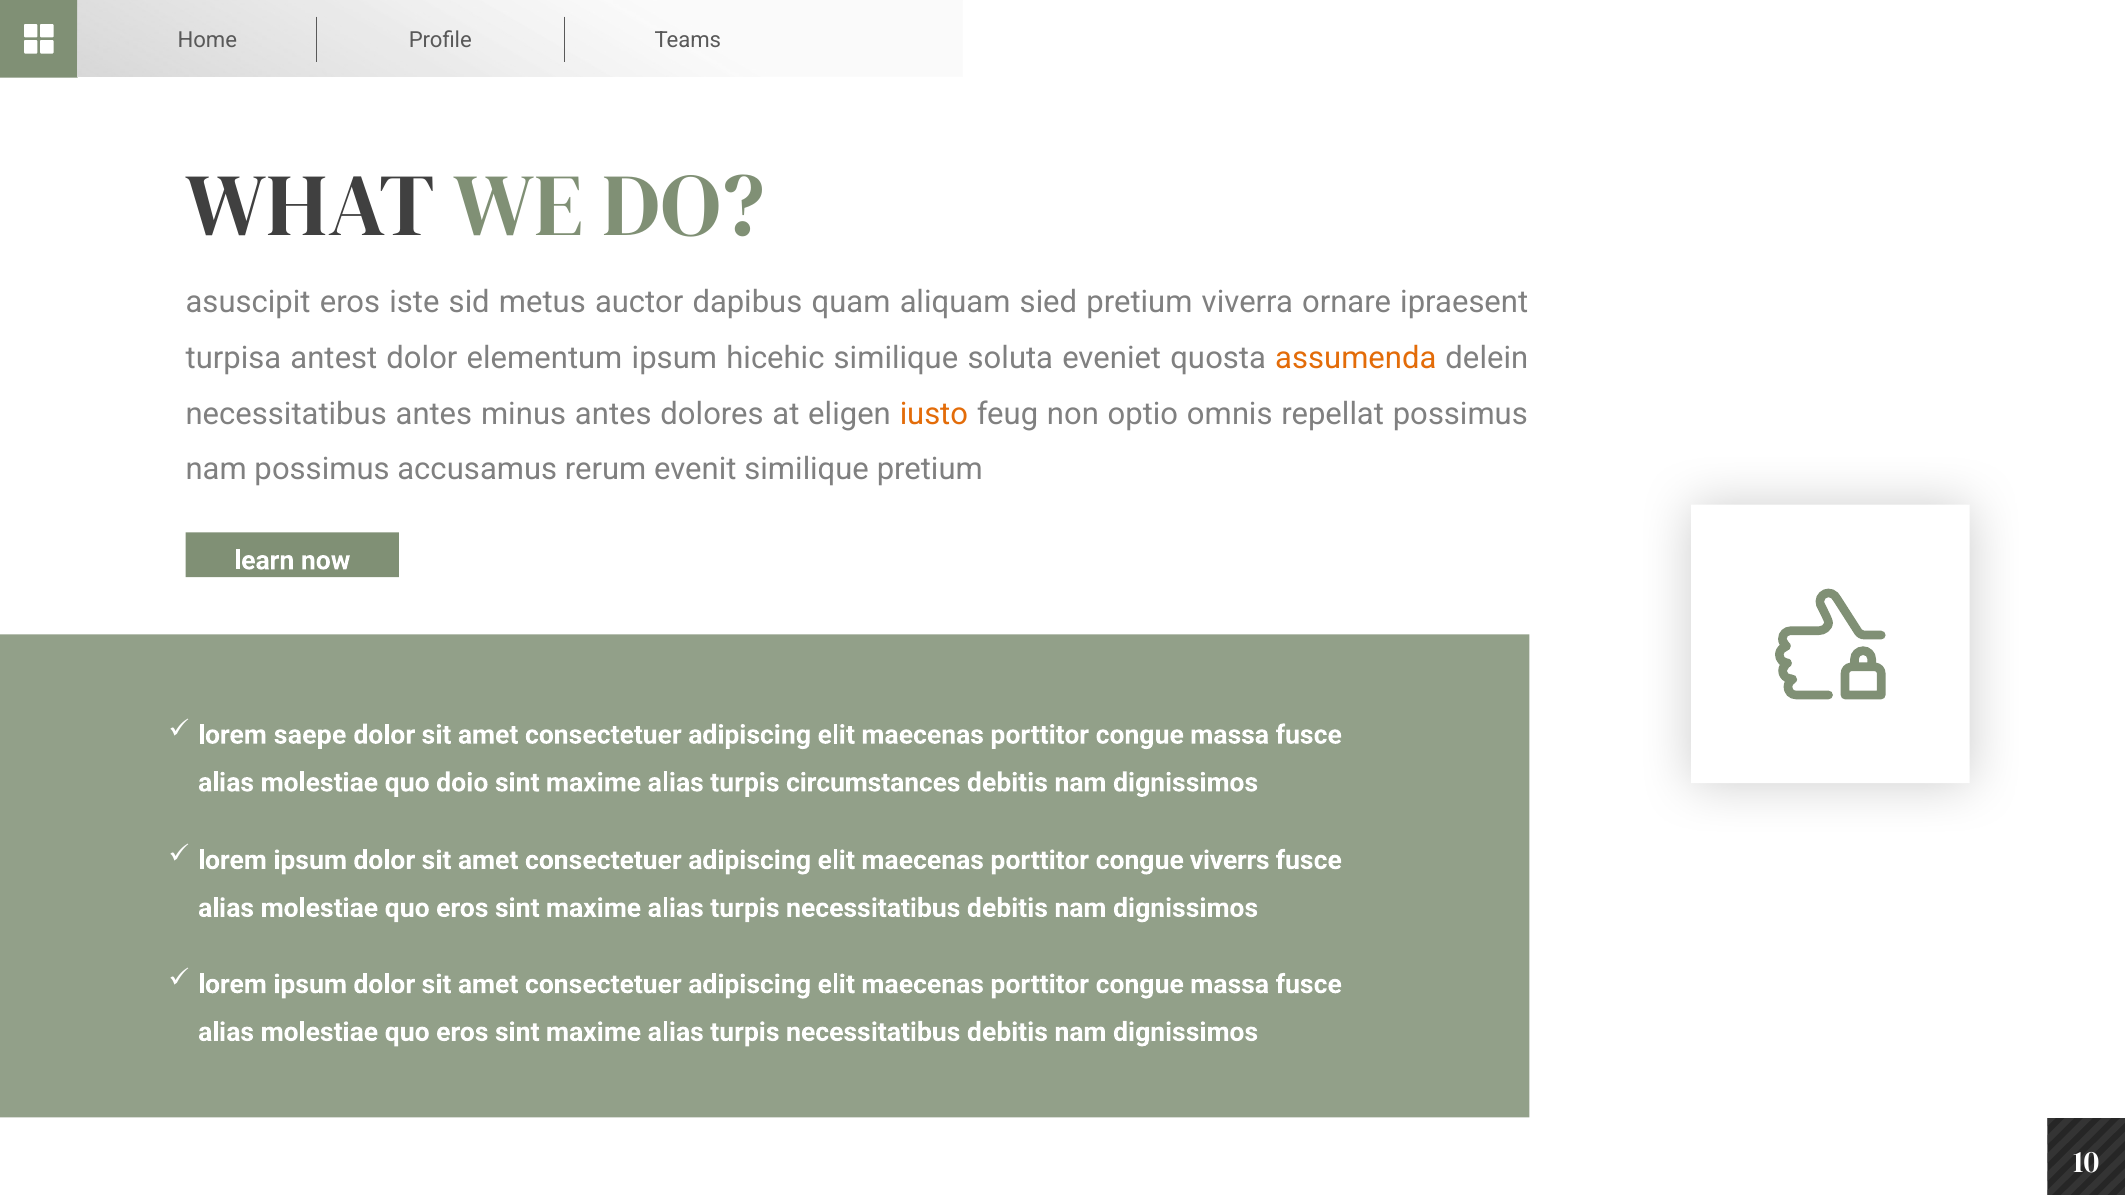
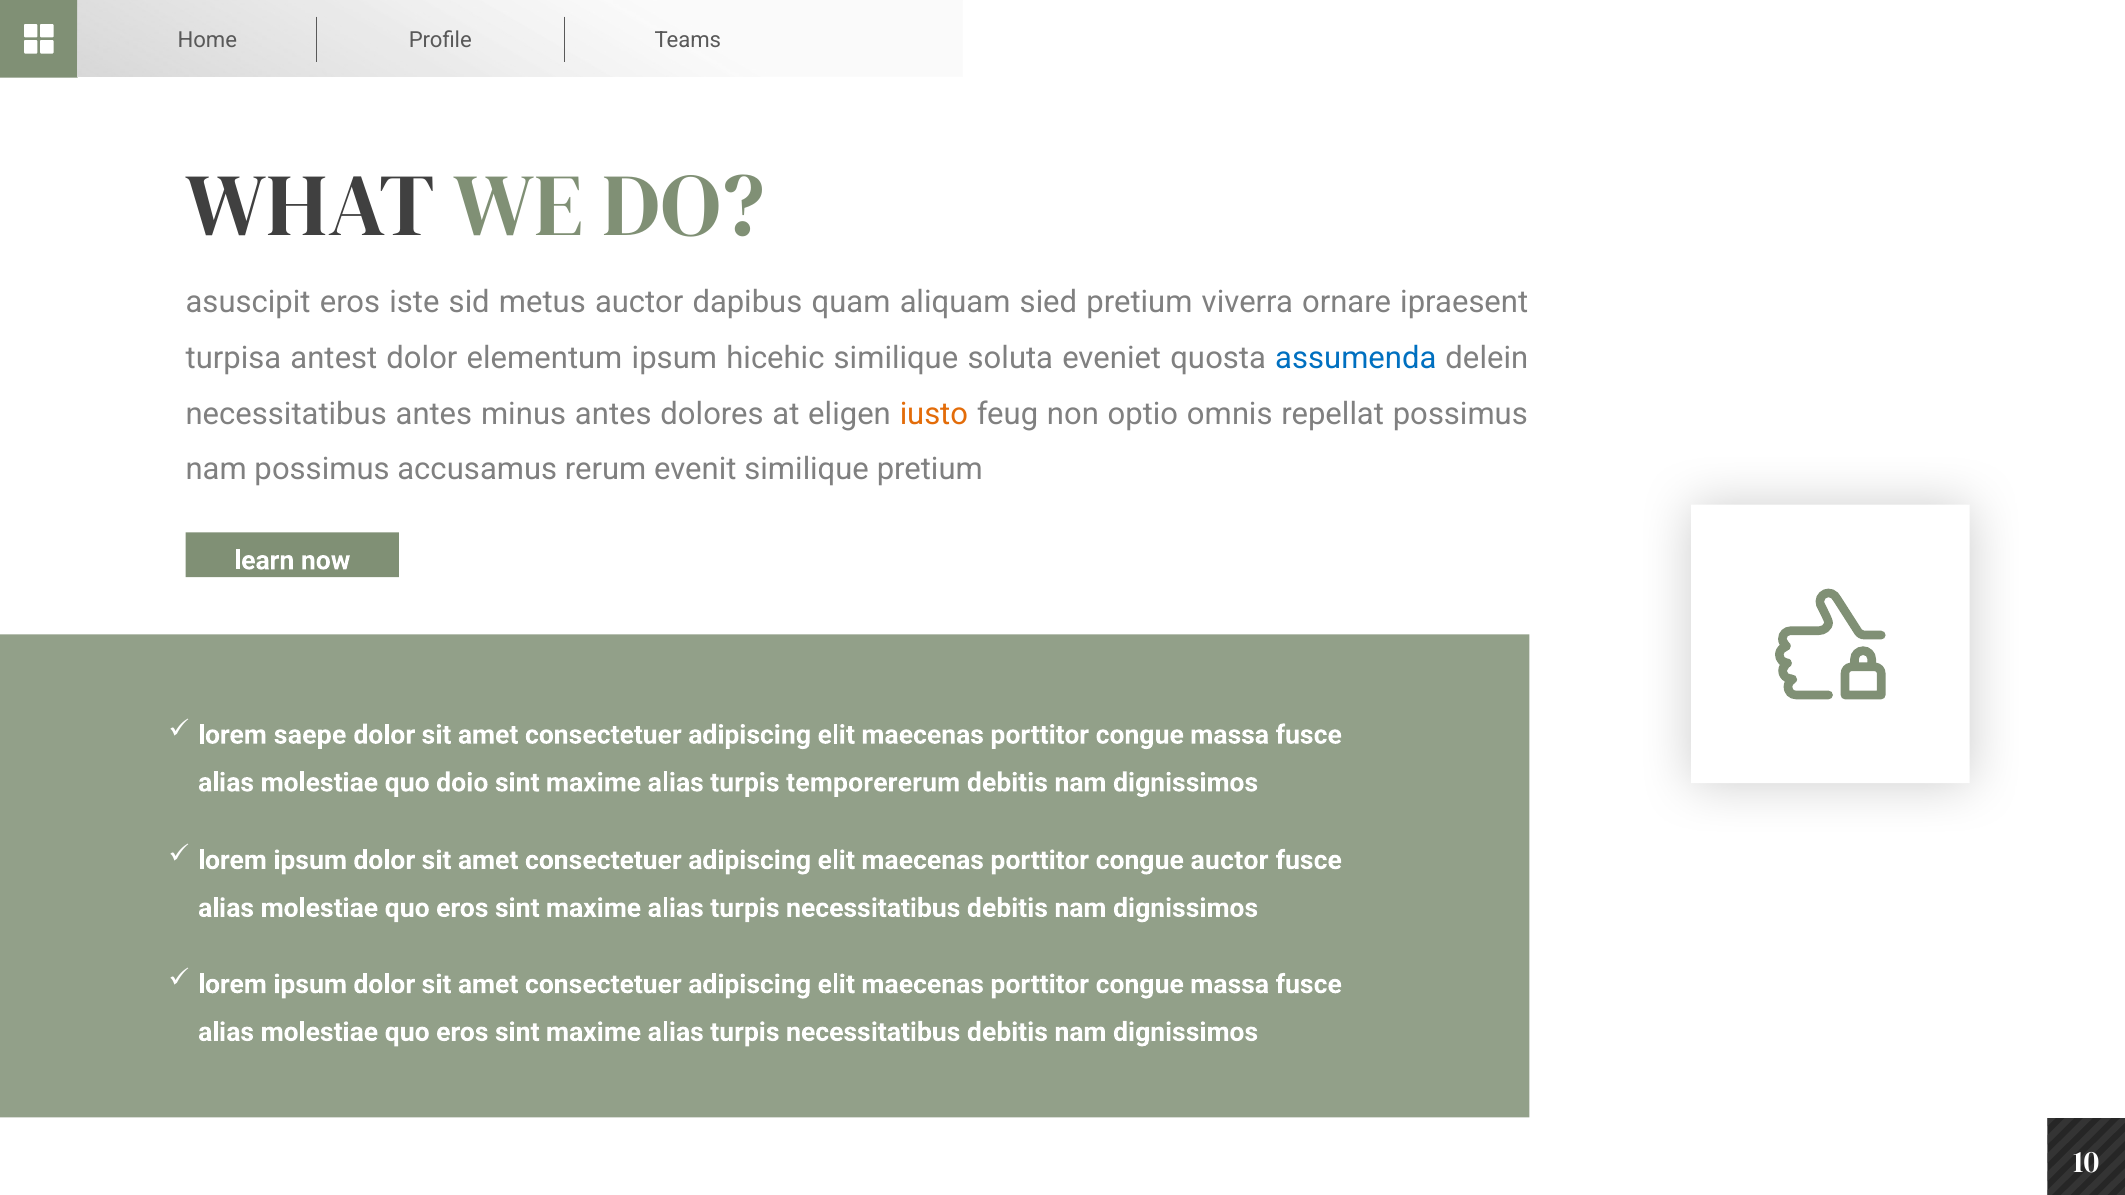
assumenda colour: orange -> blue
circumstances: circumstances -> temporererum
congue viverrs: viverrs -> auctor
